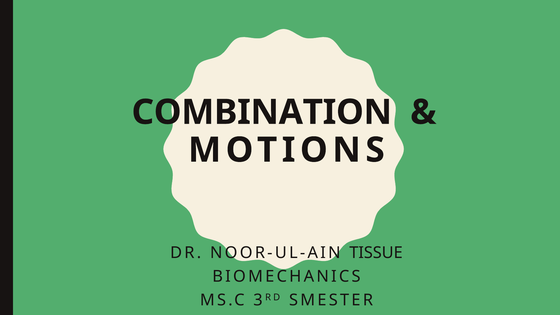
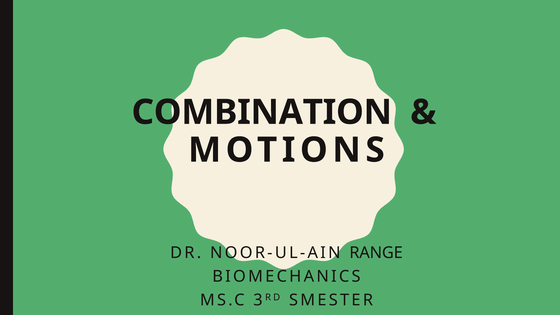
TISSUE: TISSUE -> RANGE
